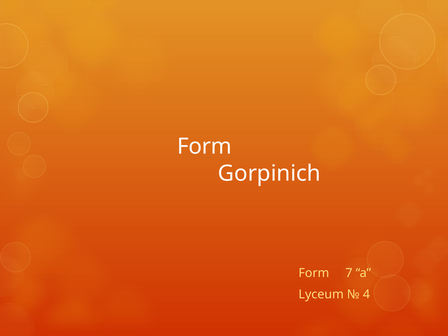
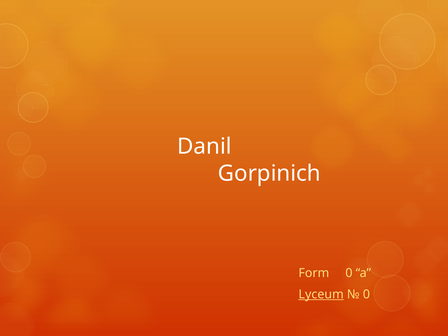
Form at (204, 146): Form -> Danil
Form 7: 7 -> 0
Lyceum underline: none -> present
4 at (366, 294): 4 -> 0
